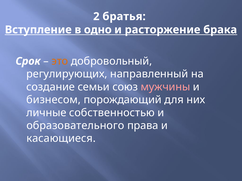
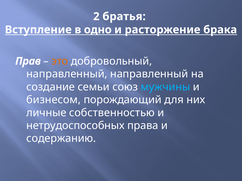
Срок: Срок -> Прав
регулирующих at (67, 74): регулирующих -> направленный
мужчины colour: pink -> light blue
образовательного: образовательного -> нетрудоспособных
касающиеся: касающиеся -> содержанию
